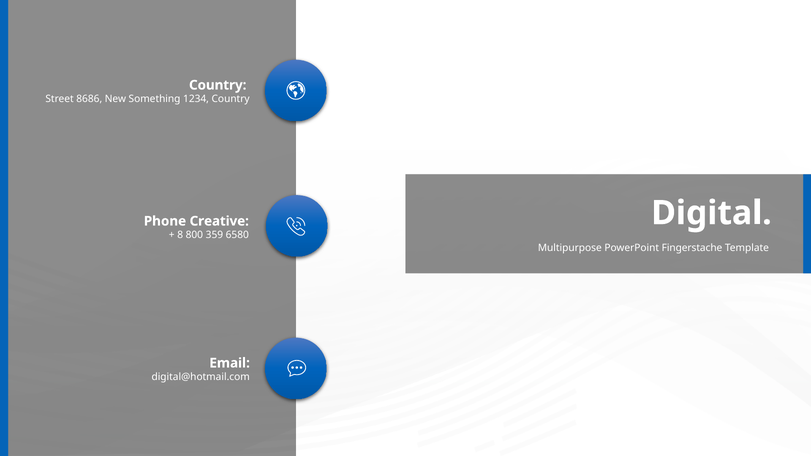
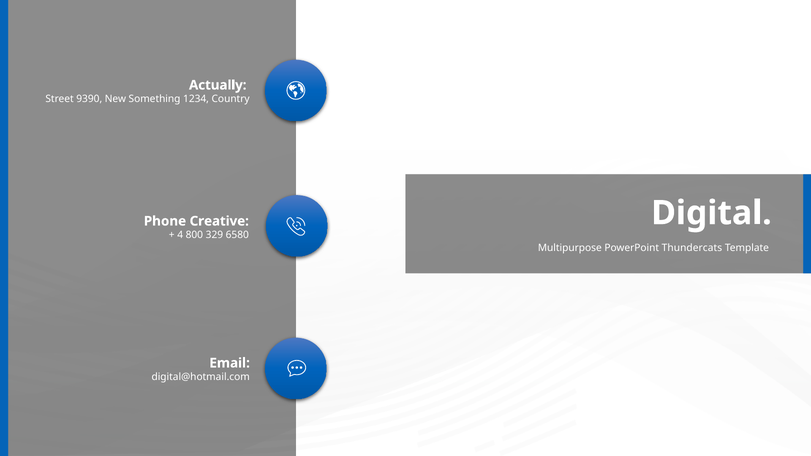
Country at (218, 85): Country -> Actually
8686: 8686 -> 9390
8: 8 -> 4
359: 359 -> 329
Fingerstache: Fingerstache -> Thundercats
